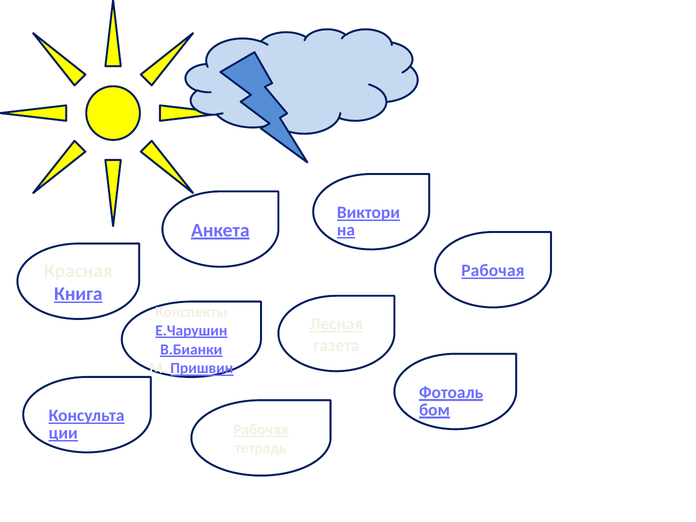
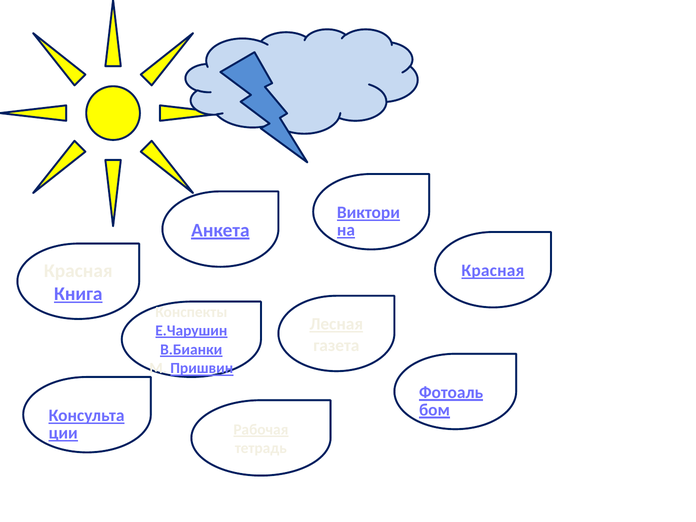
Рабочая at (493, 271): Рабочая -> Красная
